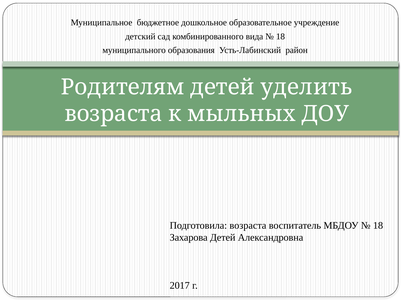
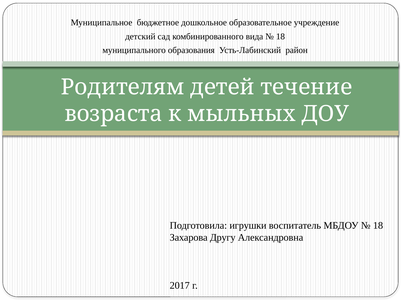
уделить: уделить -> течение
Подготовила возраста: возраста -> игрушки
Захарова Детей: Детей -> Другу
